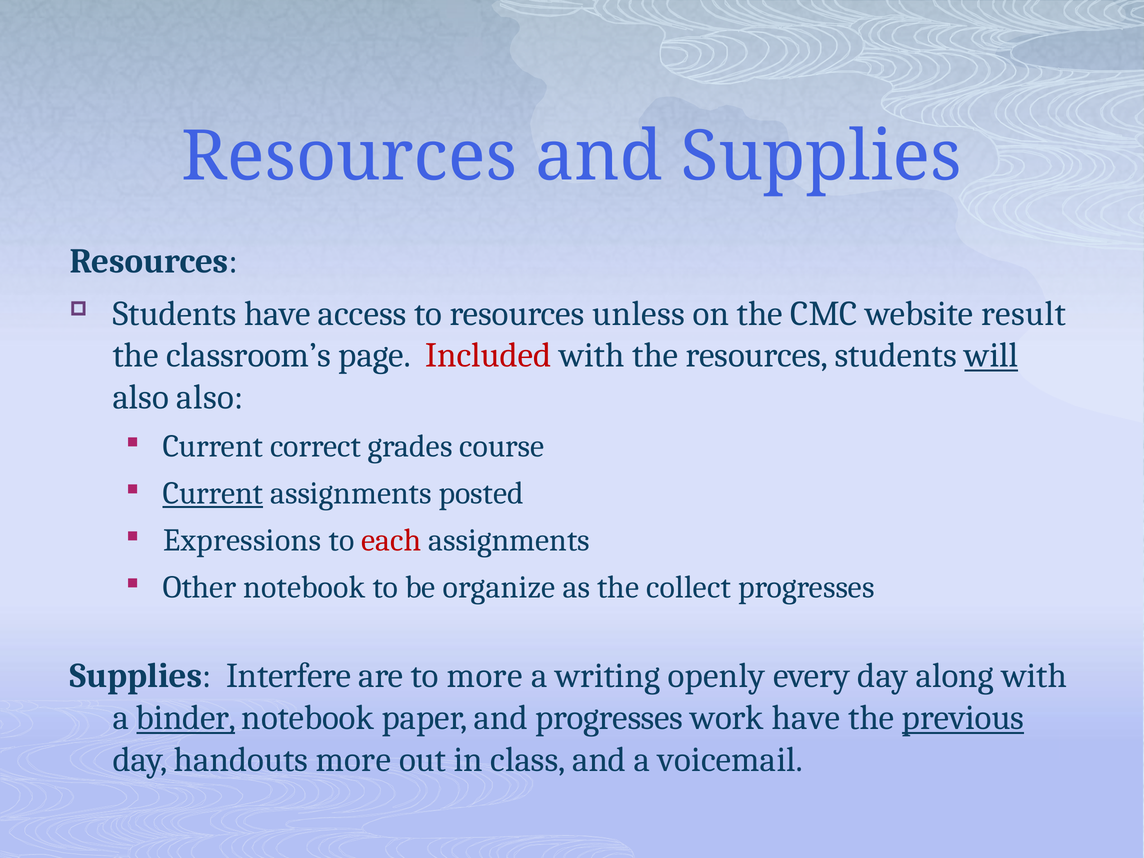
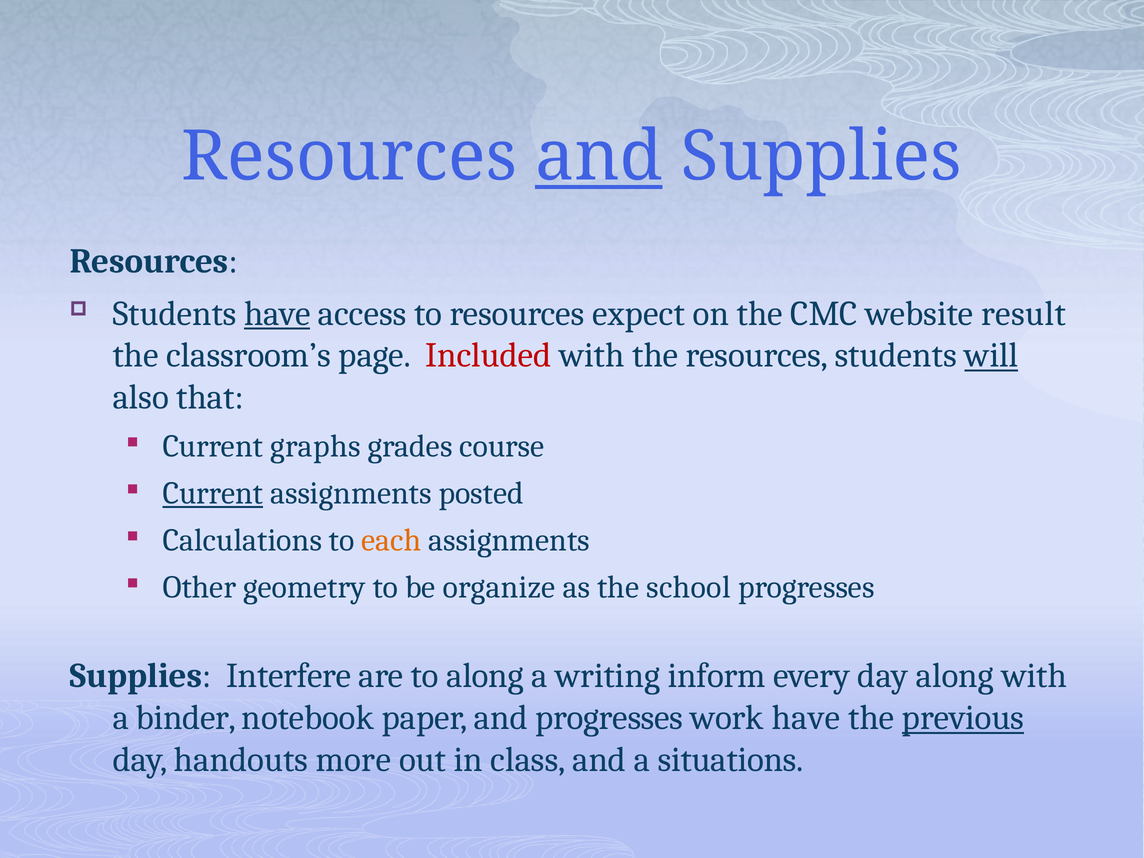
and at (599, 157) underline: none -> present
have at (277, 314) underline: none -> present
unless: unless -> expect
also also: also -> that
correct: correct -> graphs
Expressions: Expressions -> Calculations
each colour: red -> orange
Other notebook: notebook -> geometry
collect: collect -> school
to more: more -> along
openly: openly -> inform
binder underline: present -> none
voicemail: voicemail -> situations
